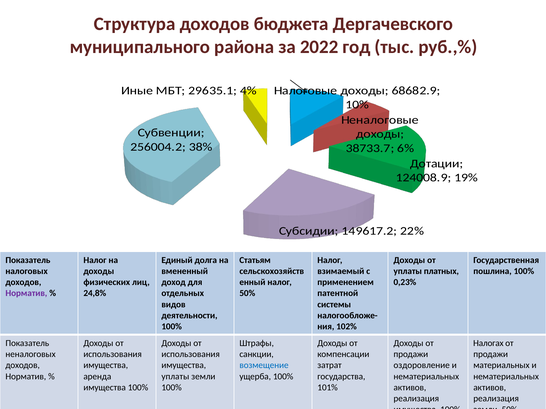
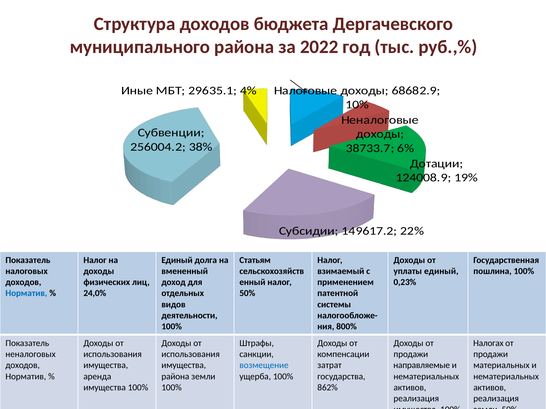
уплаты платных: платных -> единый
Норматив at (26, 294) colour: purple -> blue
24,8%: 24,8% -> 24,0%
102%: 102% -> 800%
оздоровление: оздоровление -> направляемые
уплаты at (175, 377): уплаты -> района
101%: 101% -> 862%
